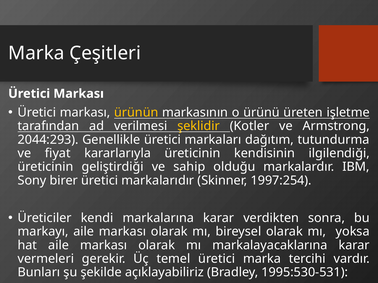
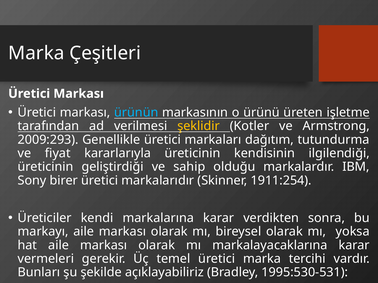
ürünün colour: yellow -> light blue
2044:293: 2044:293 -> 2009:293
1997:254: 1997:254 -> 1911:254
